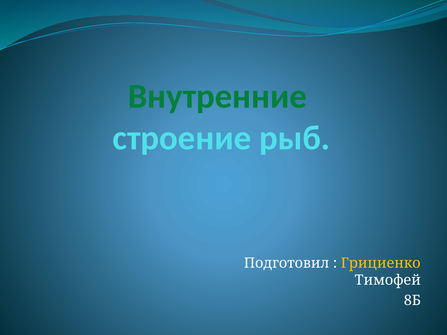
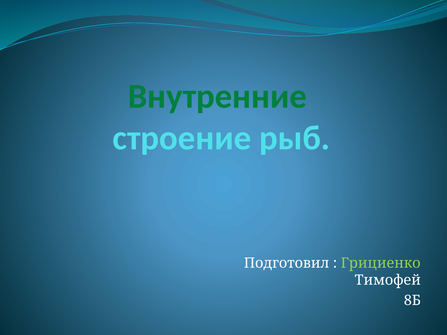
Грициенко colour: yellow -> light green
